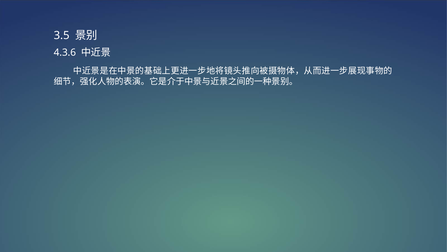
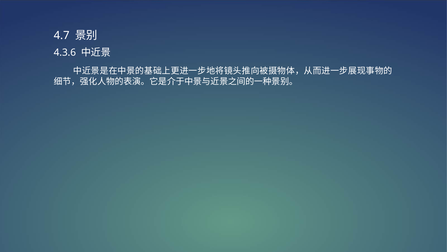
3.5: 3.5 -> 4.7
